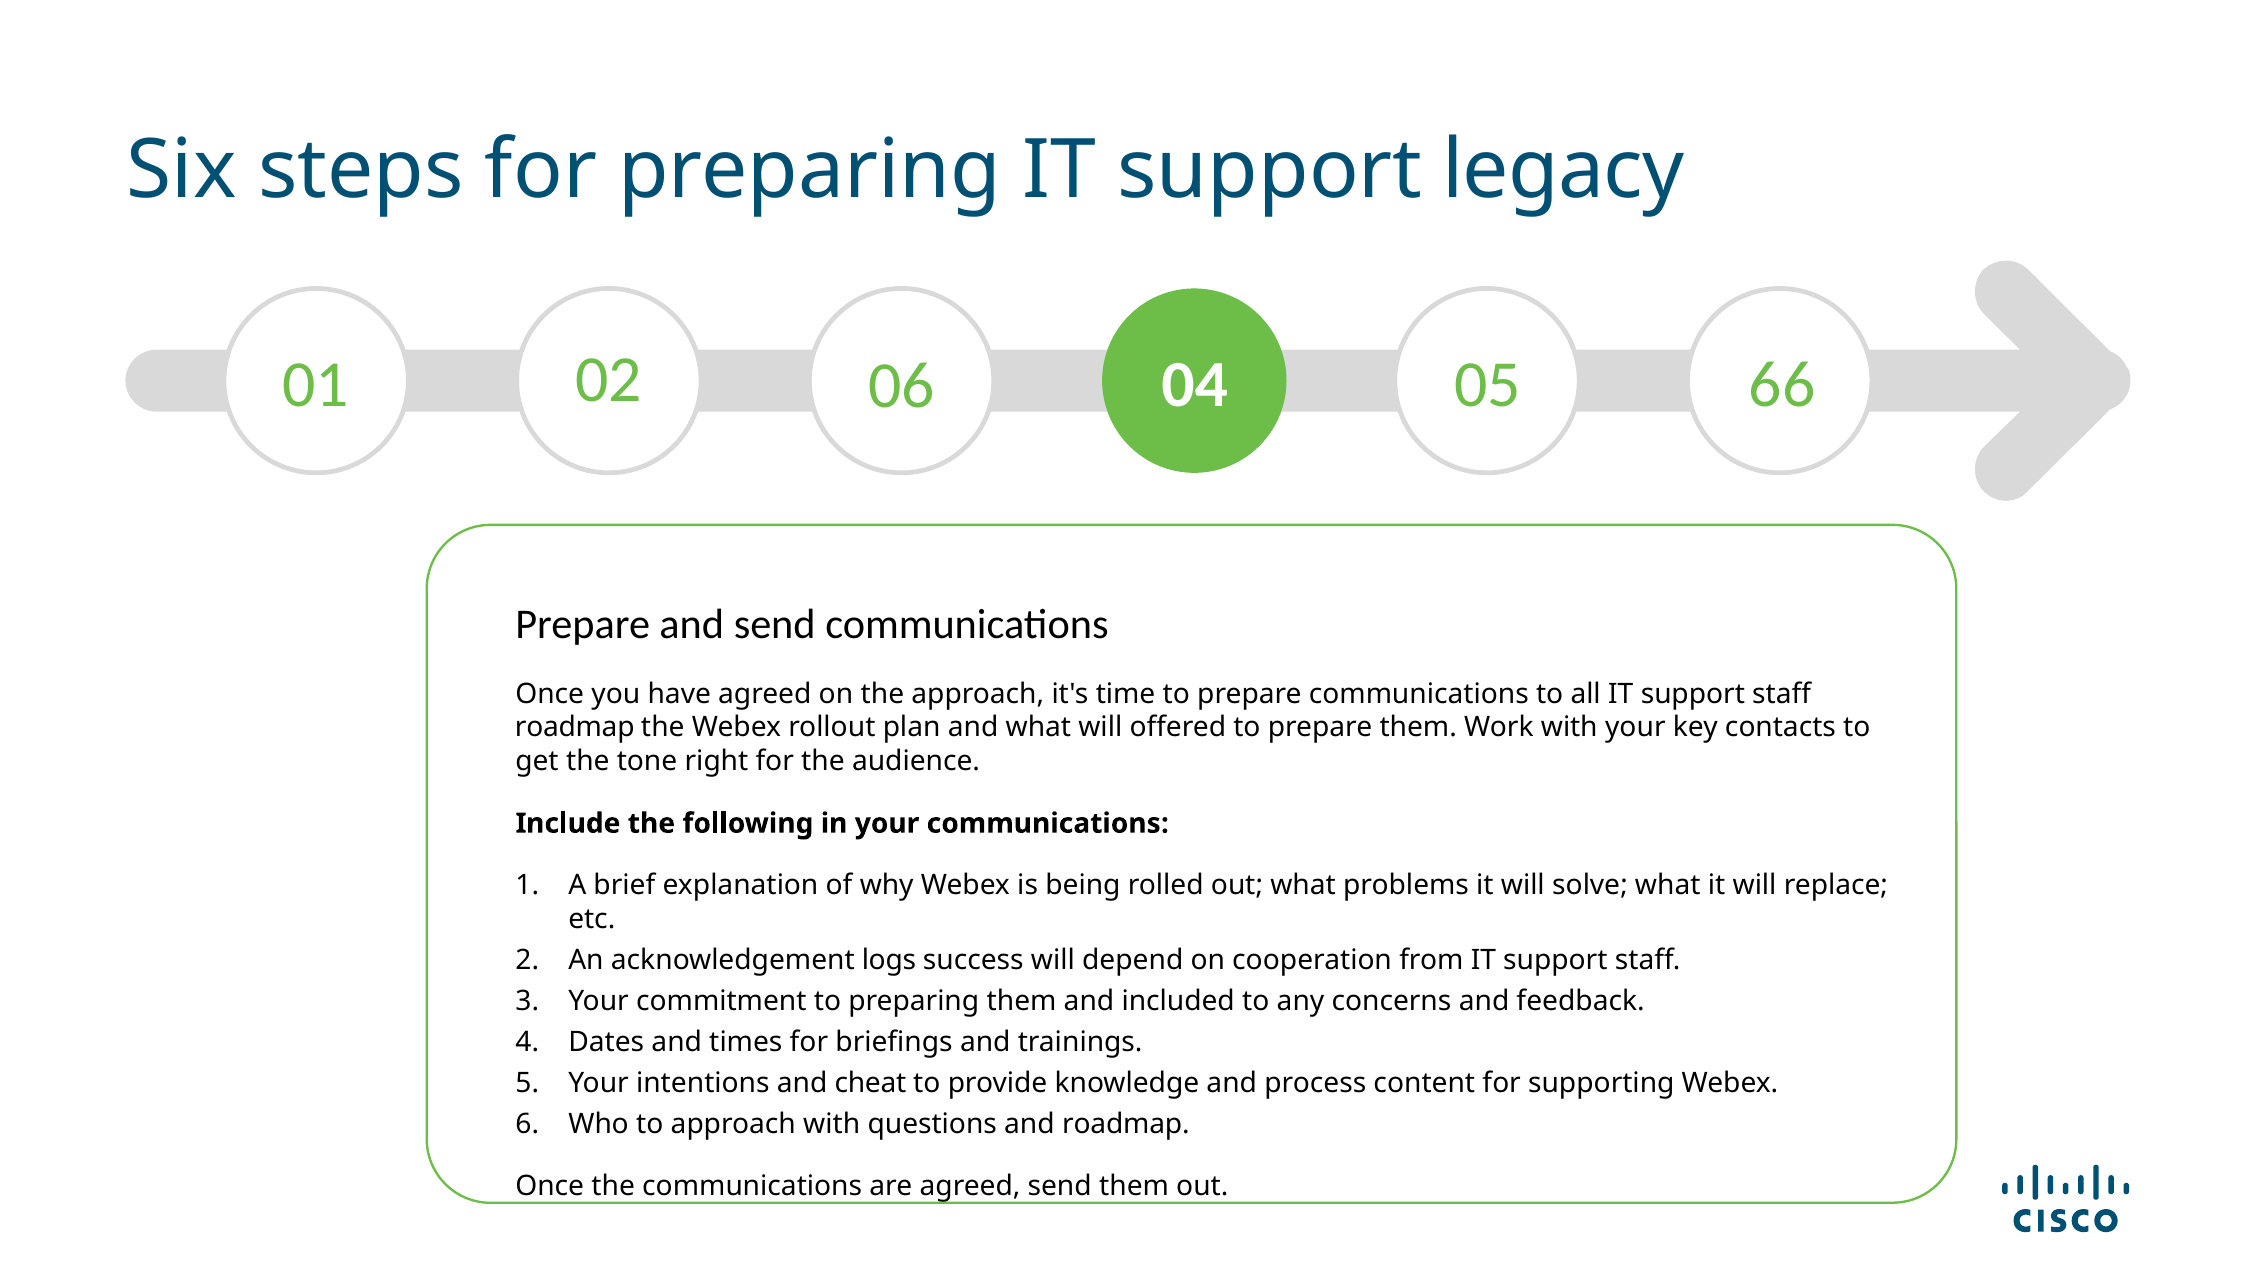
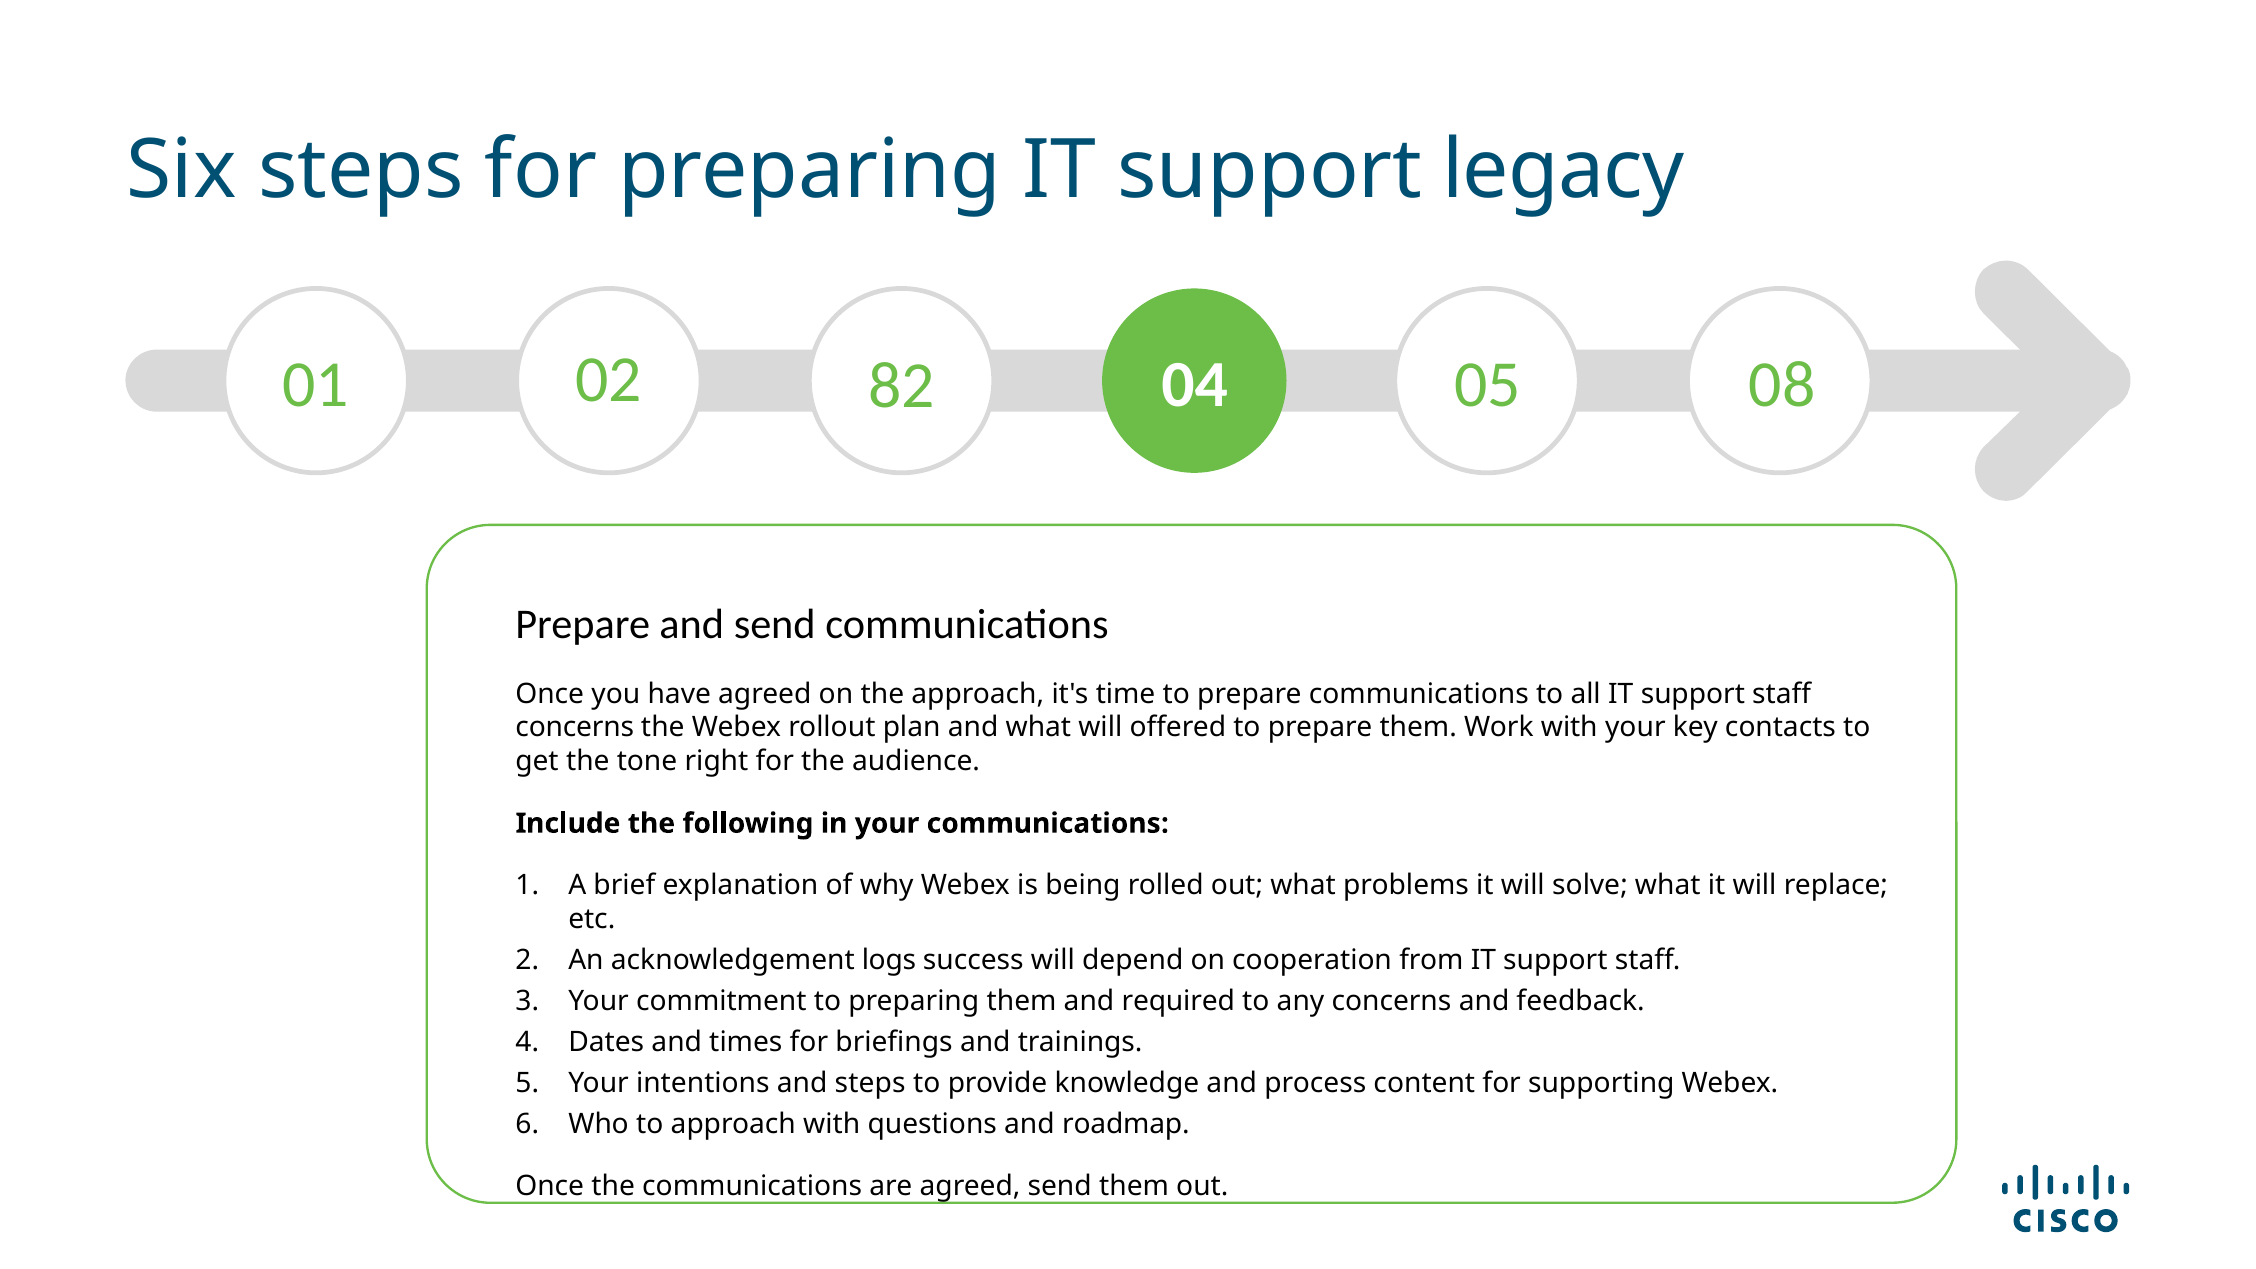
06: 06 -> 82
66: 66 -> 08
roadmap at (575, 728): roadmap -> concerns
included: included -> required
and cheat: cheat -> steps
